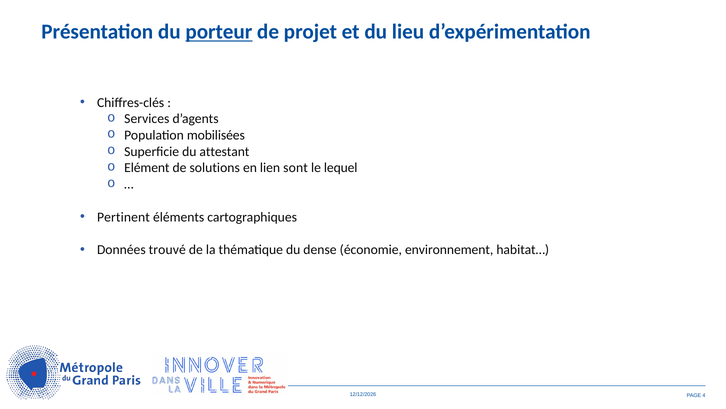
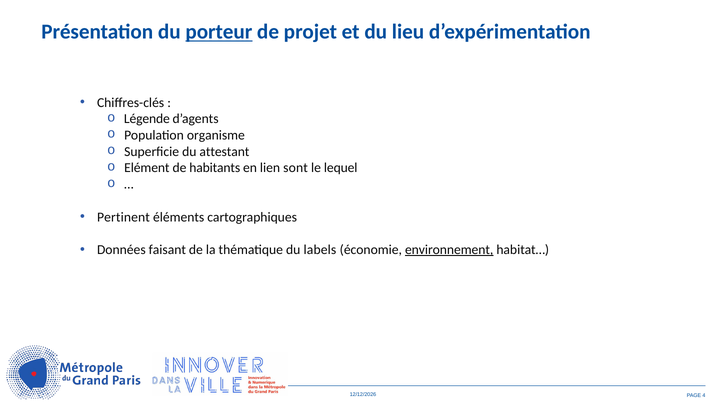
Services: Services -> Légende
mobilisées: mobilisées -> organisme
solutions: solutions -> habitants
trouvé: trouvé -> faisant
dense: dense -> labels
environnement underline: none -> present
